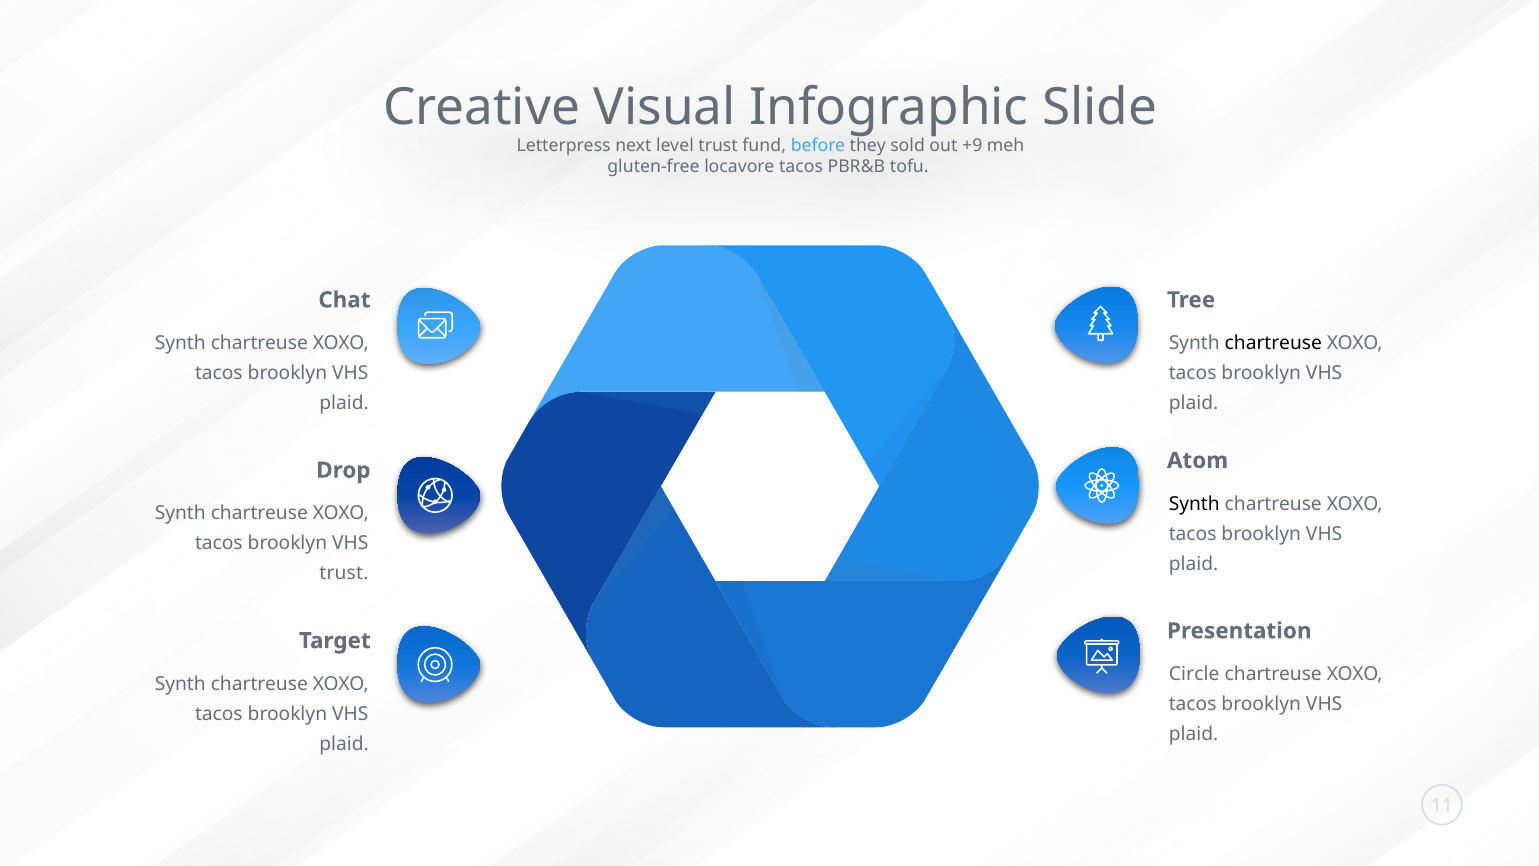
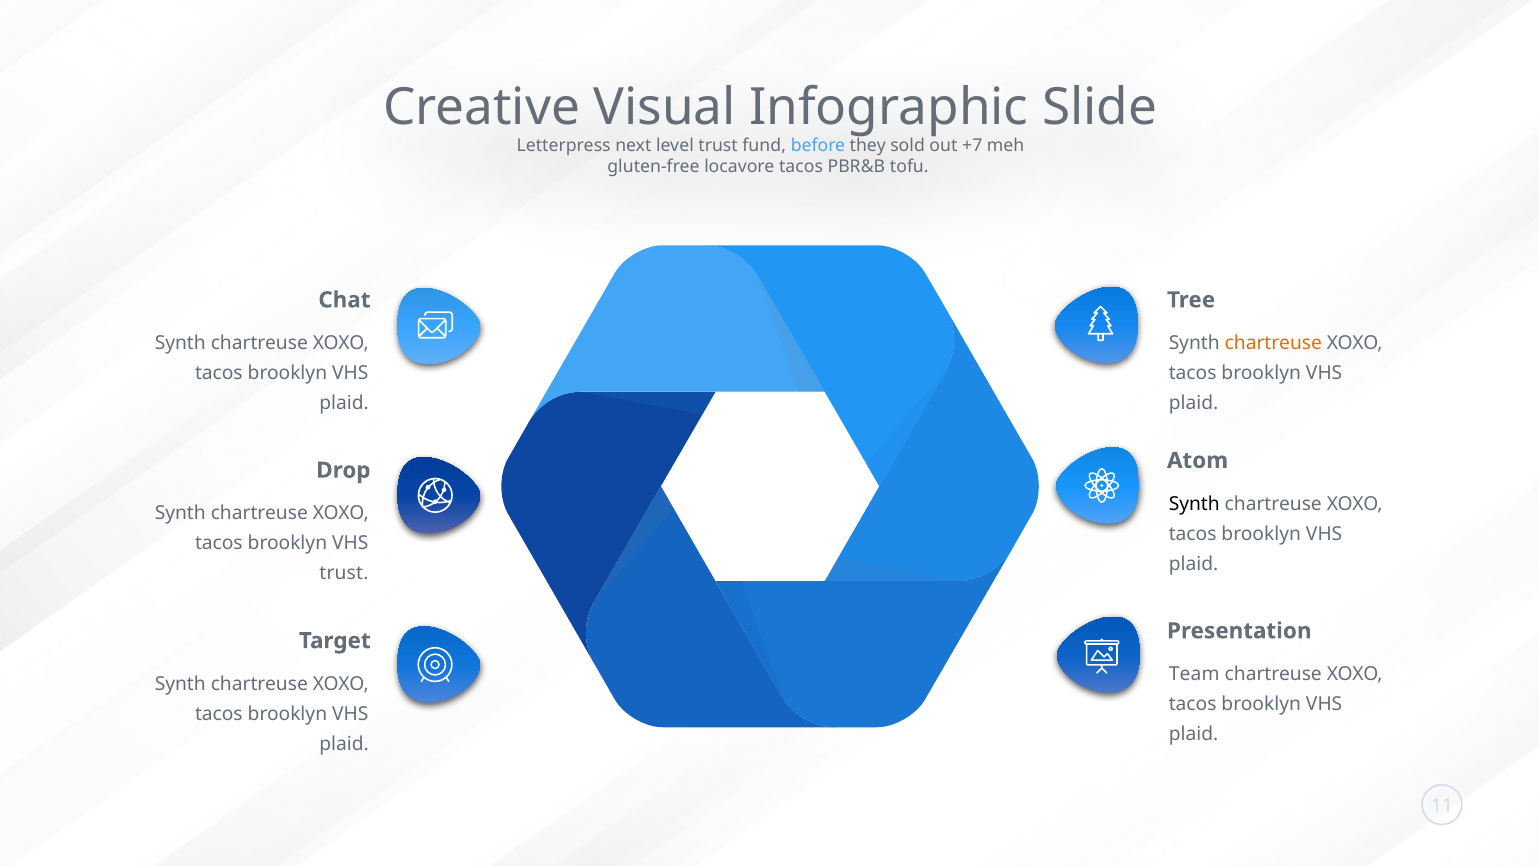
+9: +9 -> +7
chartreuse at (1273, 343) colour: black -> orange
Circle: Circle -> Team
